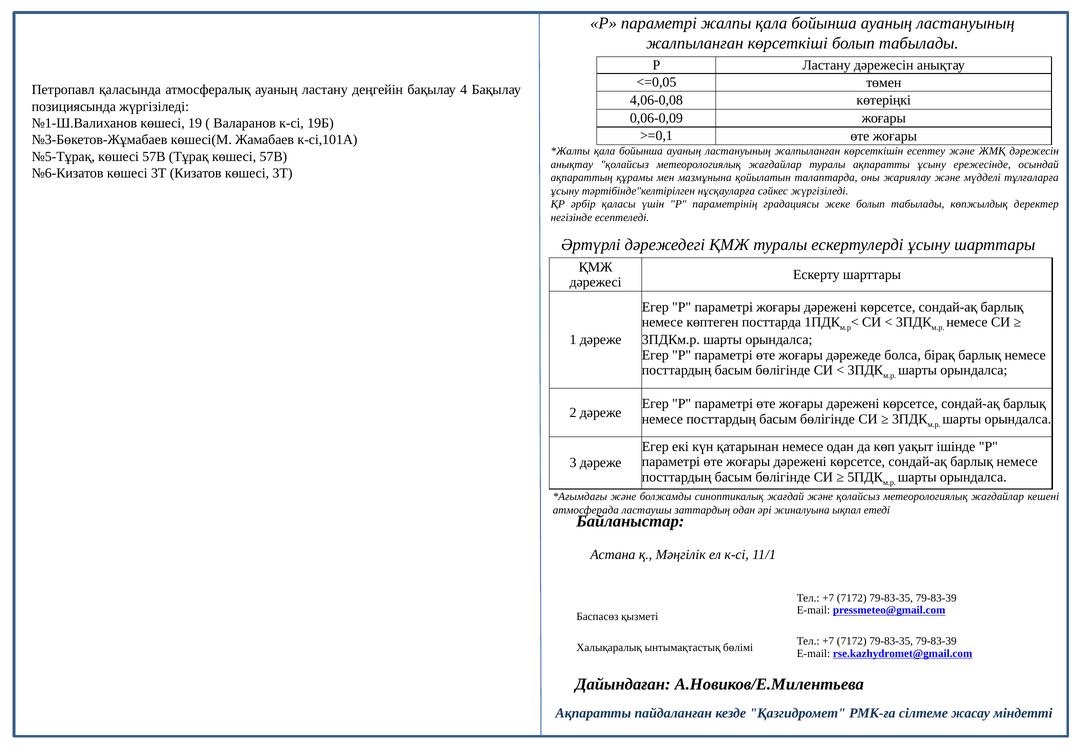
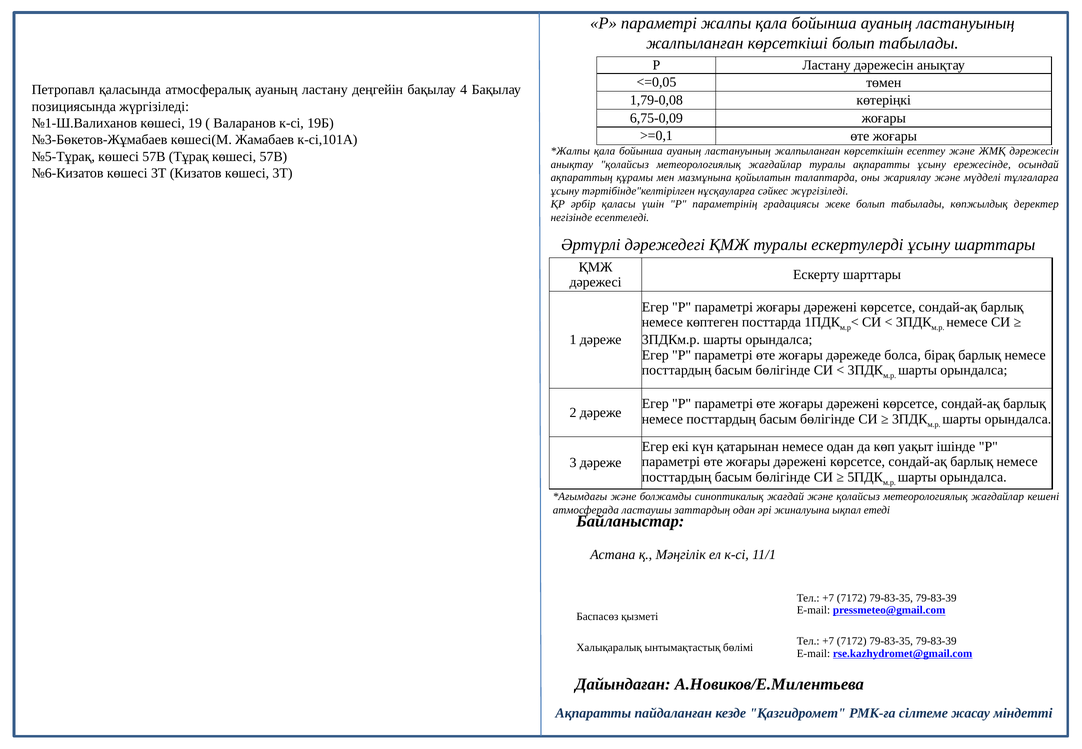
4,06-0,08: 4,06-0,08 -> 1,79-0,08
0,06-0,09: 0,06-0,09 -> 6,75-0,09
